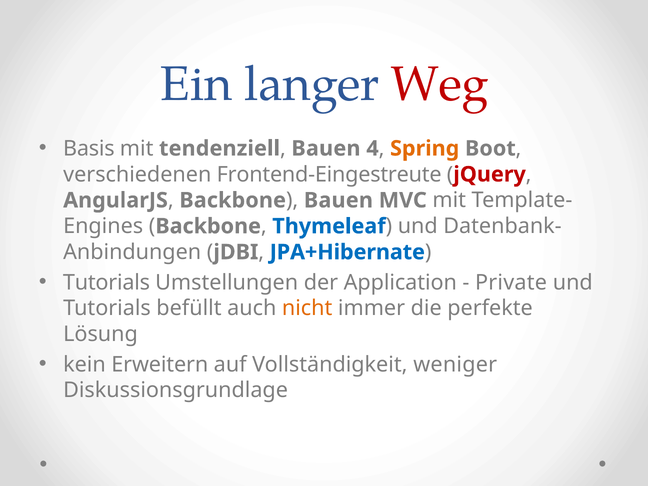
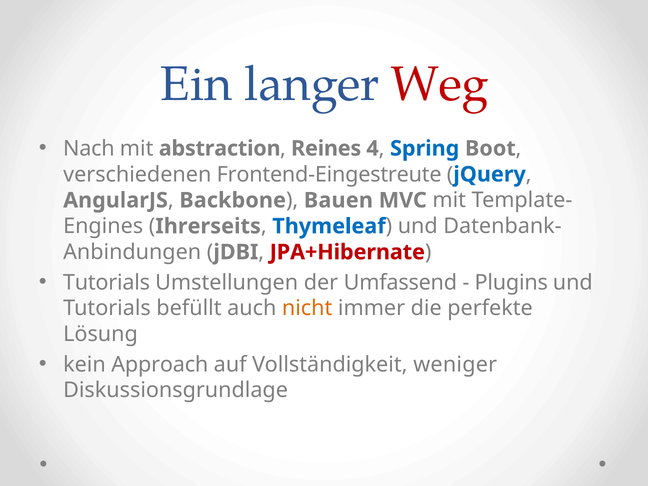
Basis: Basis -> Nach
tendenziell: tendenziell -> abstraction
Bauen at (326, 148): Bauen -> Reines
Spring colour: orange -> blue
jQuery colour: red -> blue
Backbone at (208, 226): Backbone -> Ihrerseits
JPA+Hibernate colour: blue -> red
Application: Application -> Umfassend
Private: Private -> Plugins
Erweitern: Erweitern -> Approach
